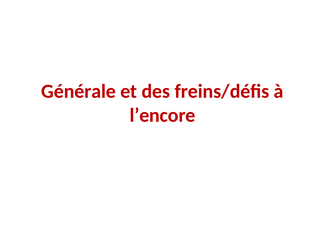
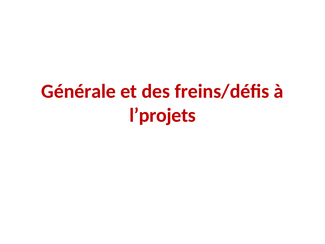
l’encore: l’encore -> l’projets
